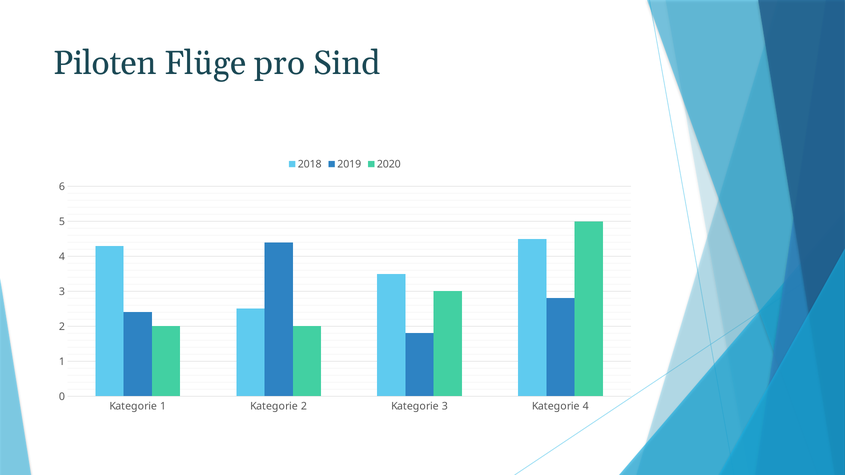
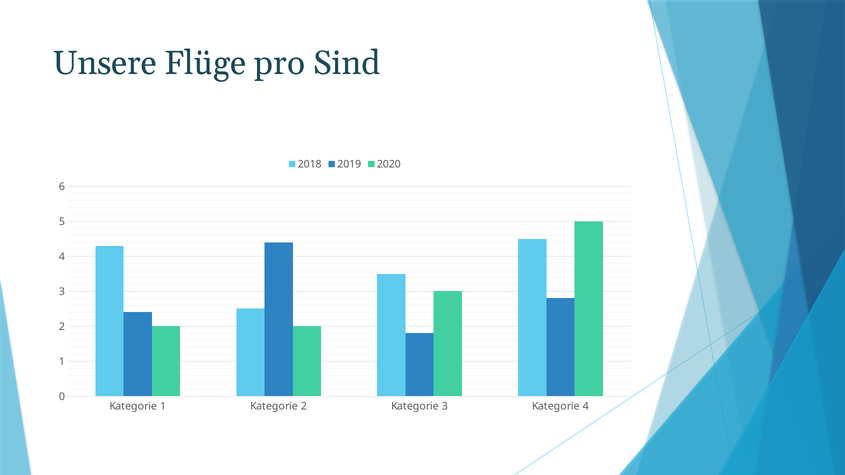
Piloten: Piloten -> Unsere
